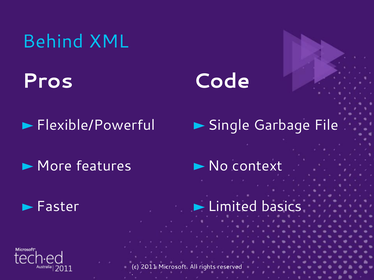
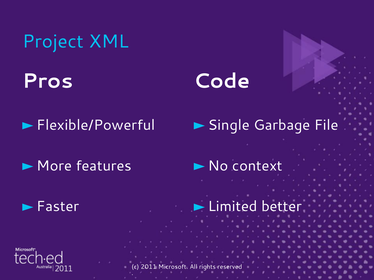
Behind: Behind -> Project
basics: basics -> better
